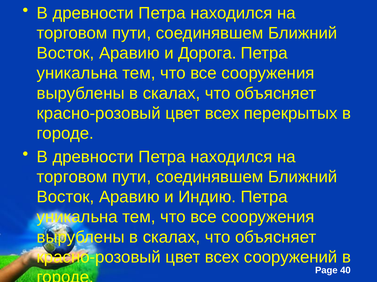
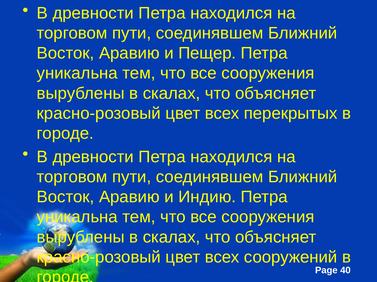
Дорога: Дорога -> Пещер
